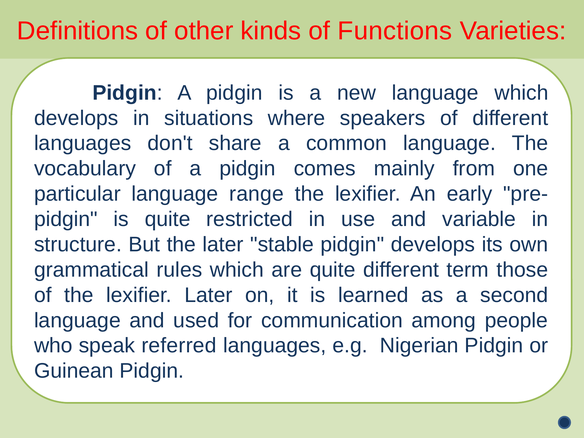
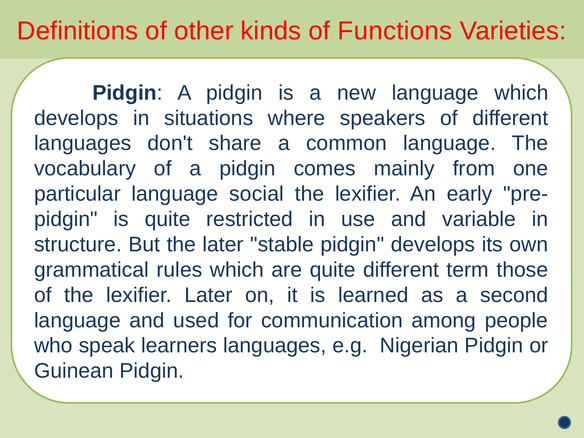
range: range -> social
referred: referred -> learners
